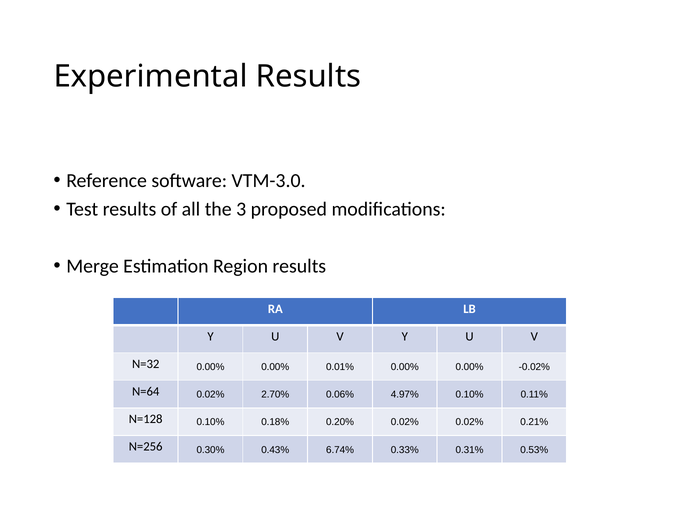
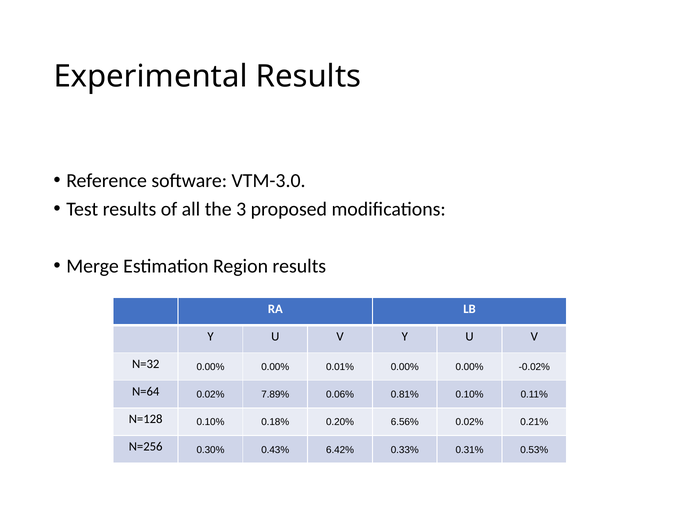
2.70%: 2.70% -> 7.89%
4.97%: 4.97% -> 0.81%
0.20% 0.02%: 0.02% -> 6.56%
6.74%: 6.74% -> 6.42%
